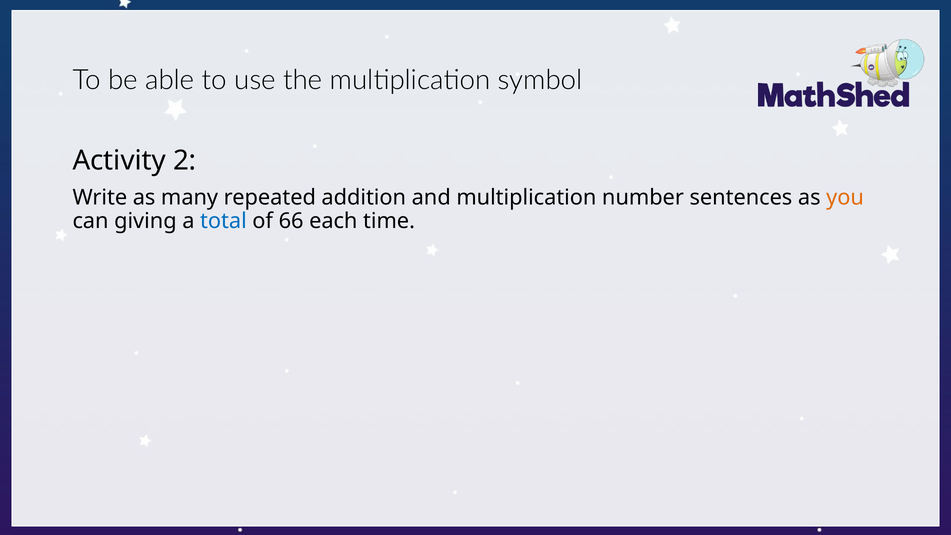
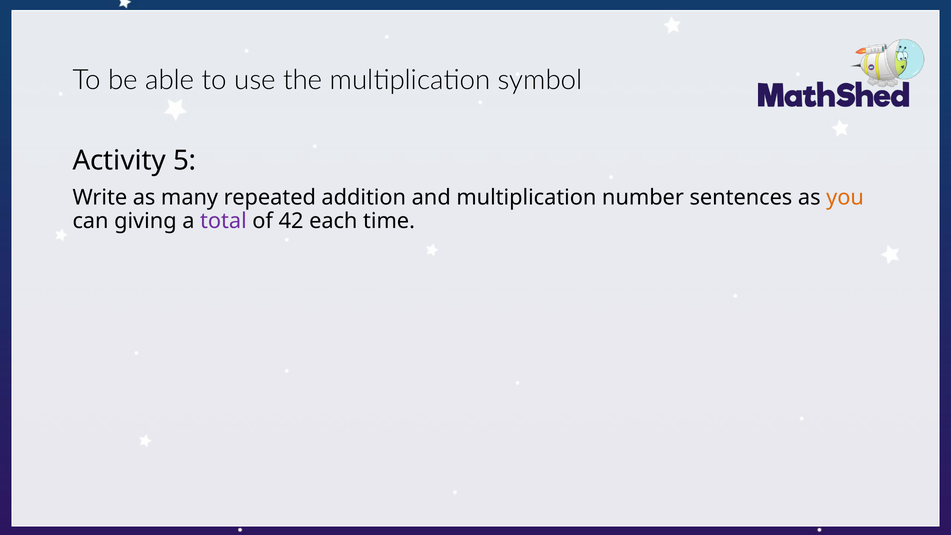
2: 2 -> 5
total colour: blue -> purple
66: 66 -> 42
